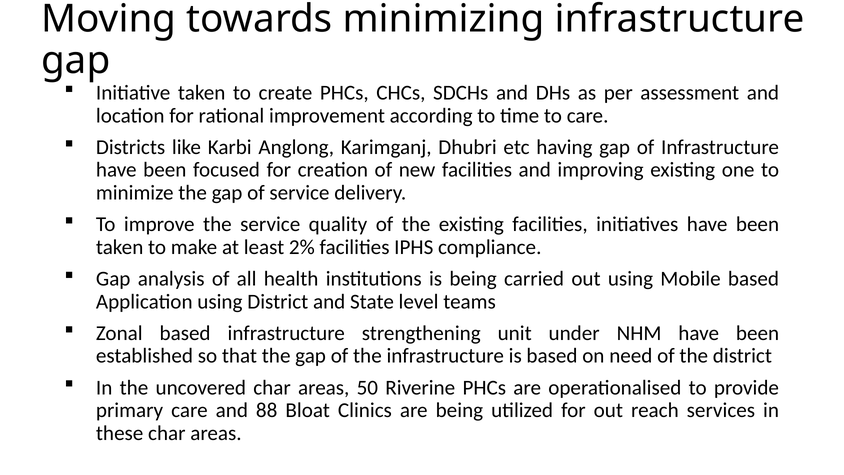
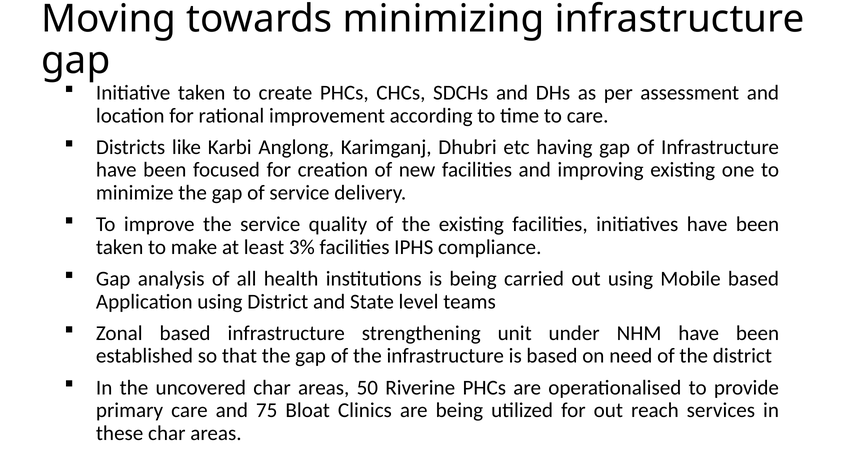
2%: 2% -> 3%
88: 88 -> 75
